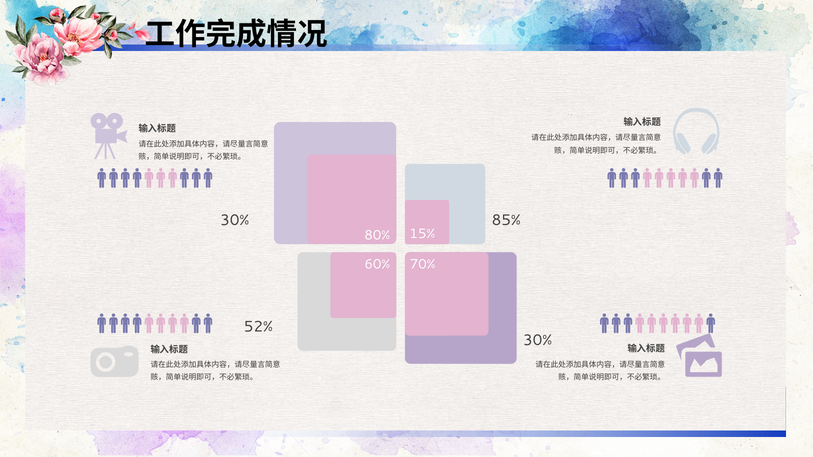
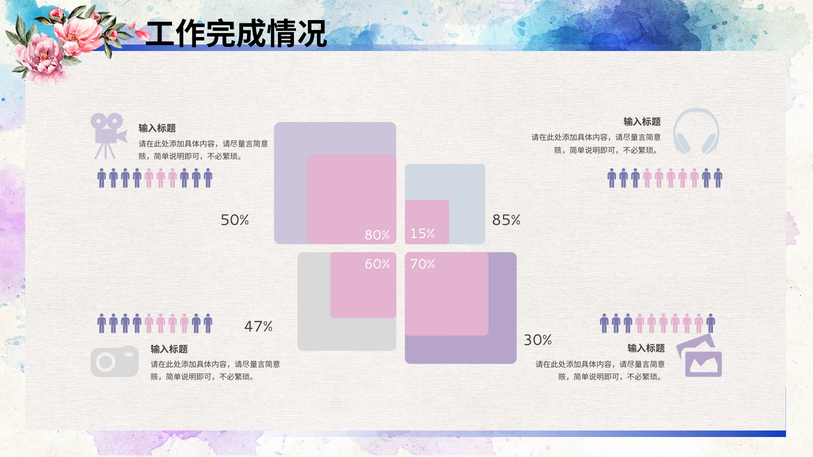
30% at (235, 220): 30% -> 50%
52%: 52% -> 47%
